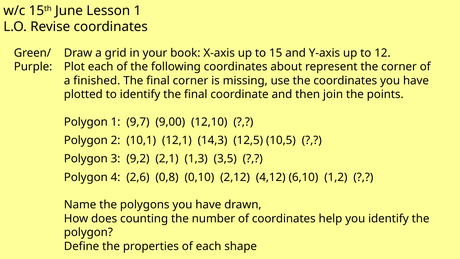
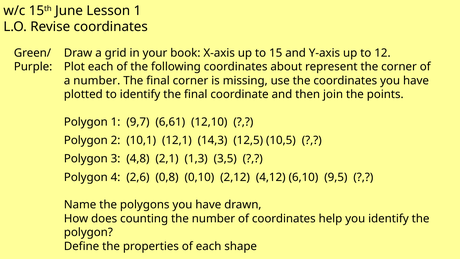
a finished: finished -> number
9,00: 9,00 -> 6,61
9,2: 9,2 -> 4,8
1,2: 1,2 -> 9,5
